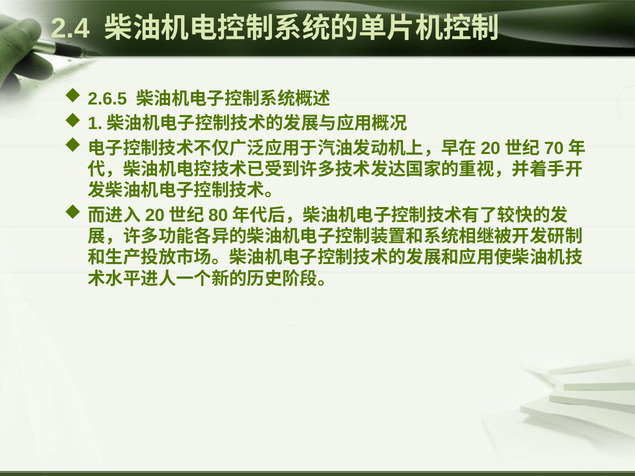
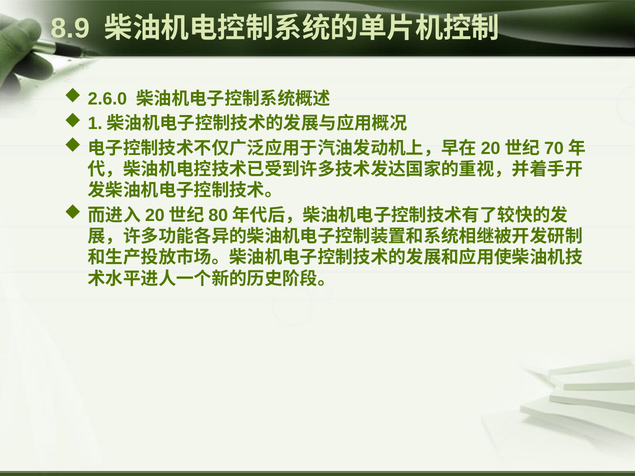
2.4: 2.4 -> 8.9
2.6.5: 2.6.5 -> 2.6.0
